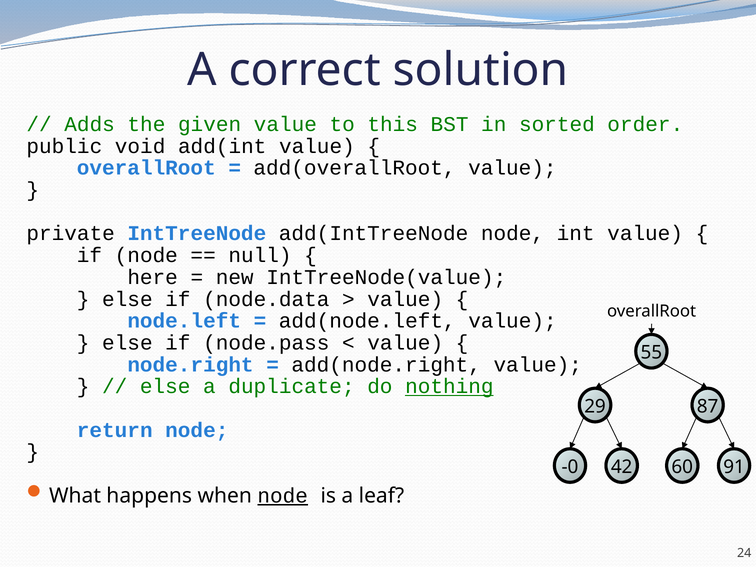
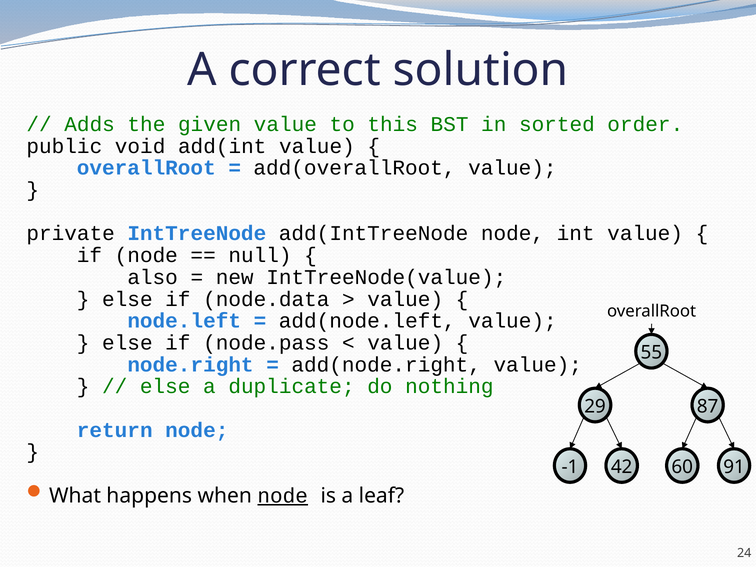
here: here -> also
nothing underline: present -> none
-0: -0 -> -1
